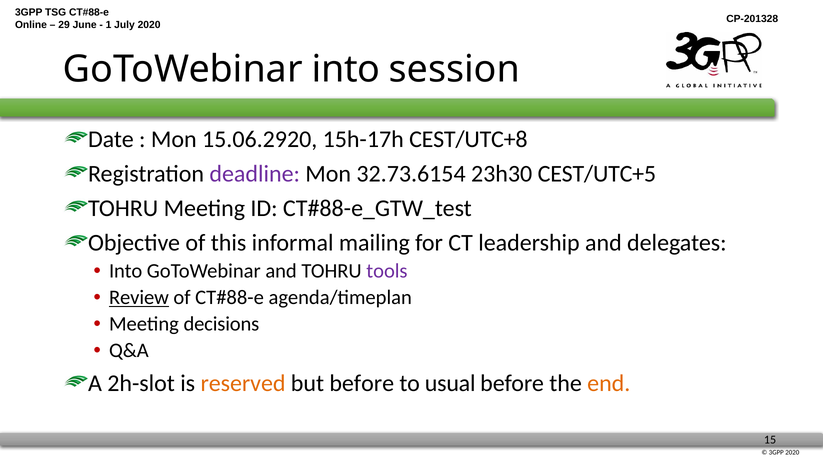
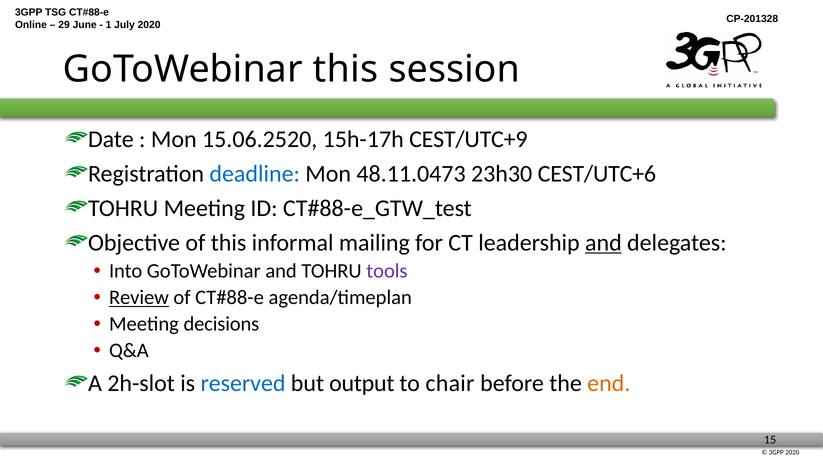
GoToWebinar into: into -> this
15.06.2920: 15.06.2920 -> 15.06.2520
CEST/UTC+8: CEST/UTC+8 -> CEST/UTC+9
deadline colour: purple -> blue
32.73.6154: 32.73.6154 -> 48.11.0473
CEST/UTC+5: CEST/UTC+5 -> CEST/UTC+6
and at (603, 243) underline: none -> present
reserved colour: orange -> blue
but before: before -> output
usual: usual -> chair
